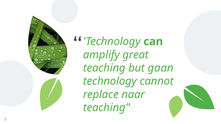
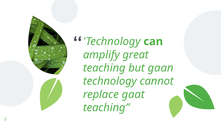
naar: naar -> gaat
